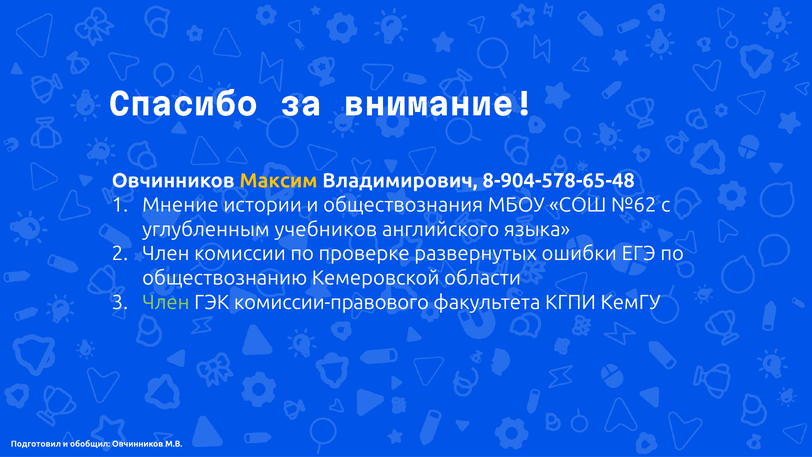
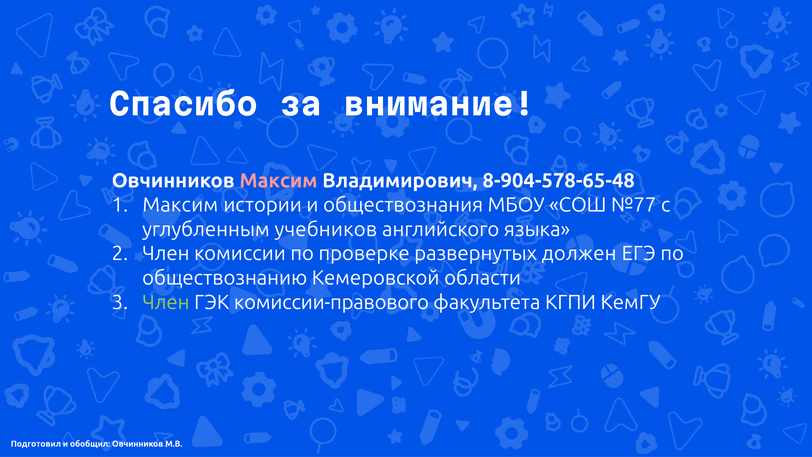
Максим at (278, 181) colour: yellow -> pink
Мнение at (180, 205): Мнение -> Максим
№62: №62 -> №77
ошибки: ошибки -> должен
